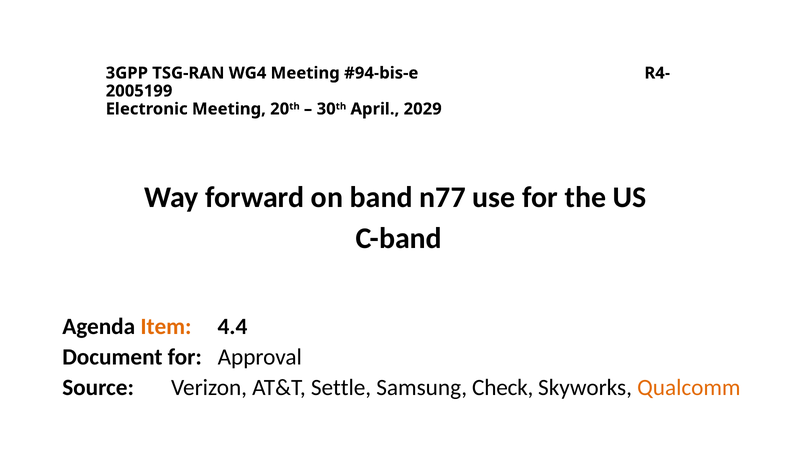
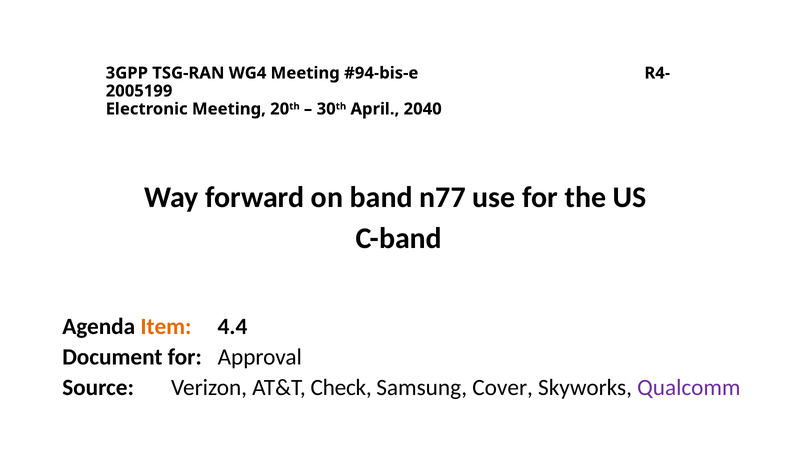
2029: 2029 -> 2040
Settle: Settle -> Check
Check: Check -> Cover
Qualcomm colour: orange -> purple
